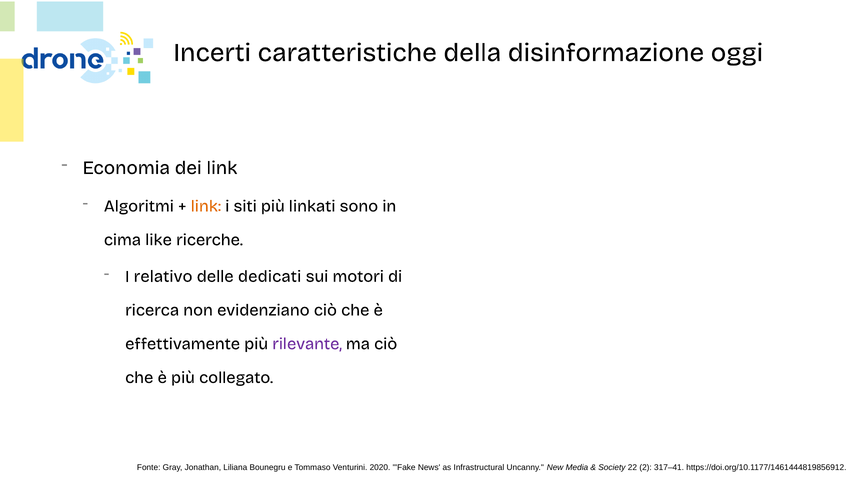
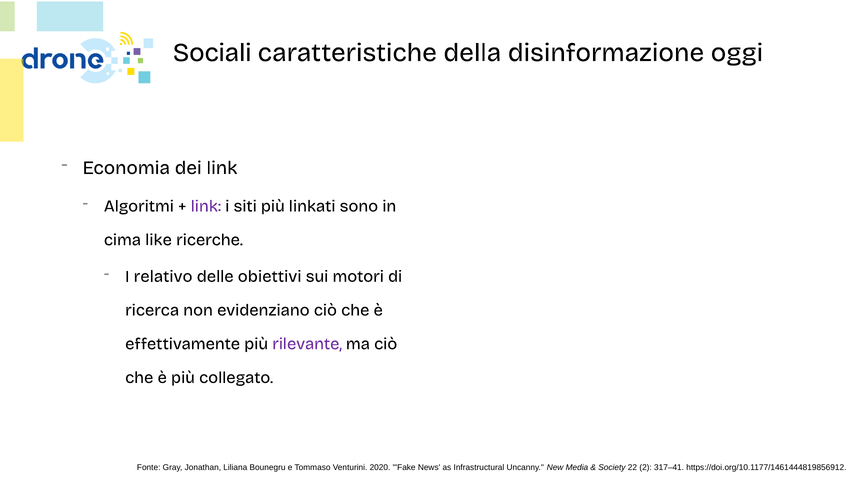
Incerti: Incerti -> Sociali
link at (206, 206) colour: orange -> purple
dedicati: dedicati -> obiettivi
